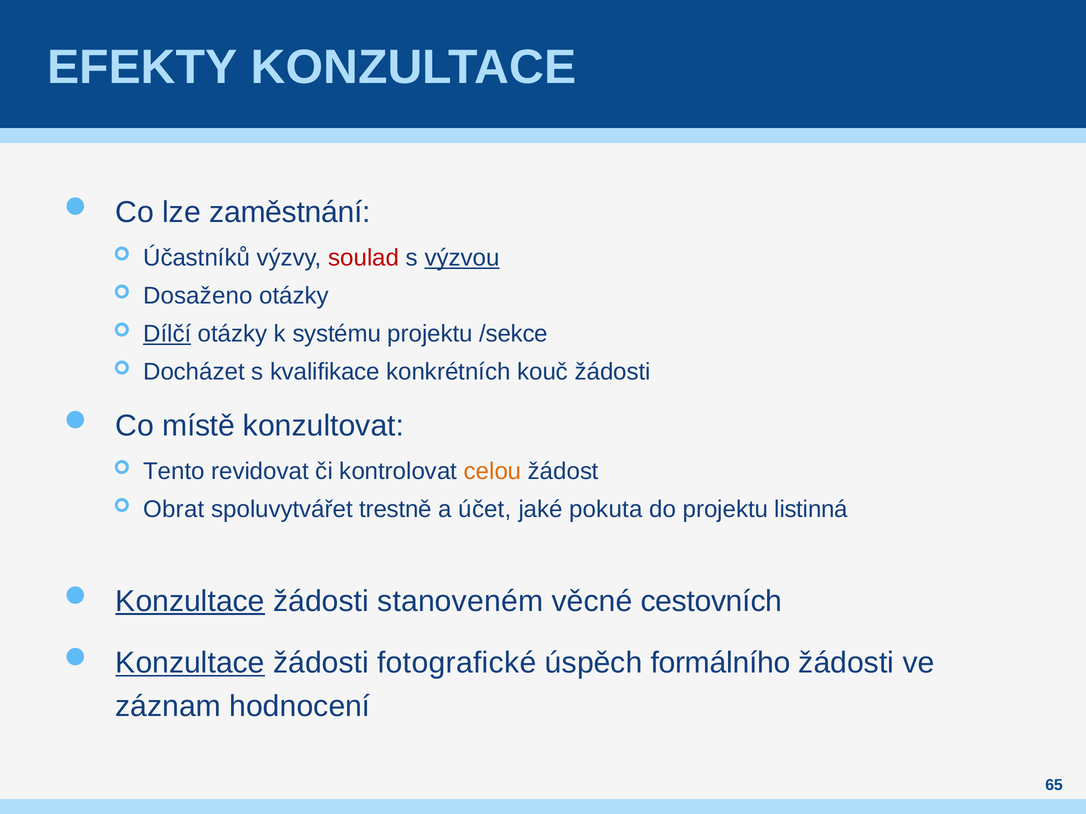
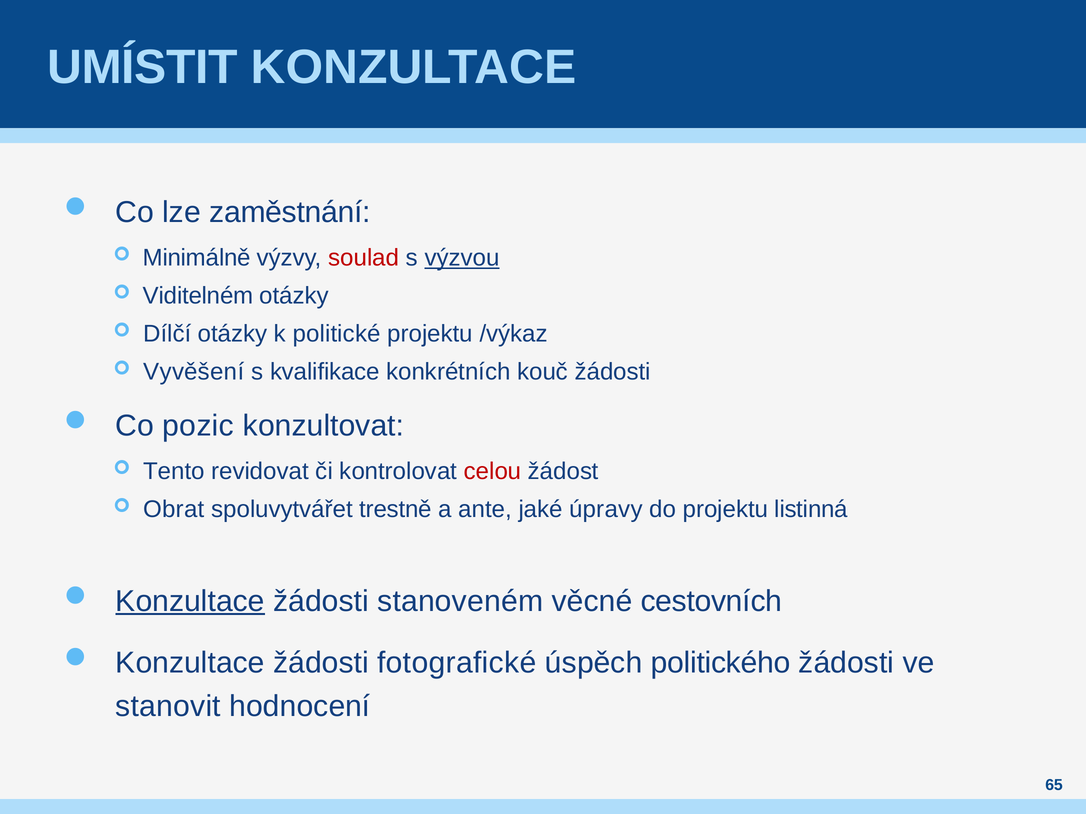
EFEKTY: EFEKTY -> UMÍSTIT
Účastníků: Účastníků -> Minimálně
Dosaženo: Dosaženo -> Viditelném
Dílčí underline: present -> none
systému: systému -> politické
/sekce: /sekce -> /výkaz
Docházet: Docházet -> Vyvěšení
místě: místě -> pozic
celou colour: orange -> red
účet: účet -> ante
pokuta: pokuta -> úpravy
Konzultace at (190, 663) underline: present -> none
formálního: formálního -> politického
záznam: záznam -> stanovit
